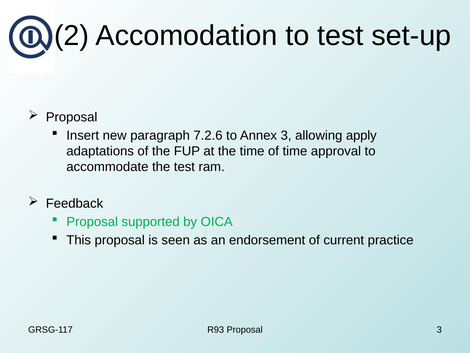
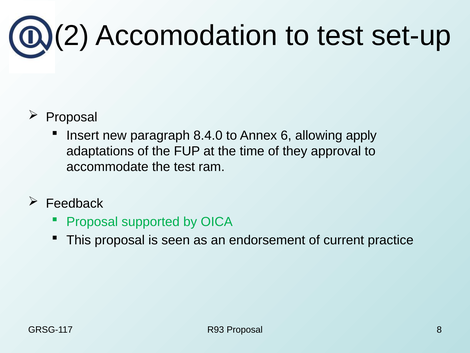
7.2.6: 7.2.6 -> 8.4.0
Annex 3: 3 -> 6
of time: time -> they
Proposal 3: 3 -> 8
